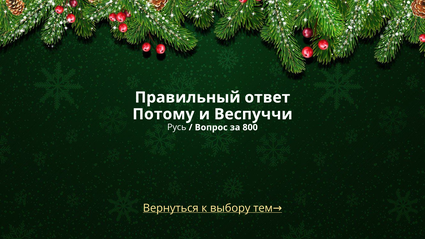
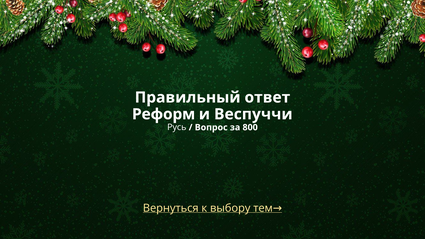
Потому: Потому -> Реформ
